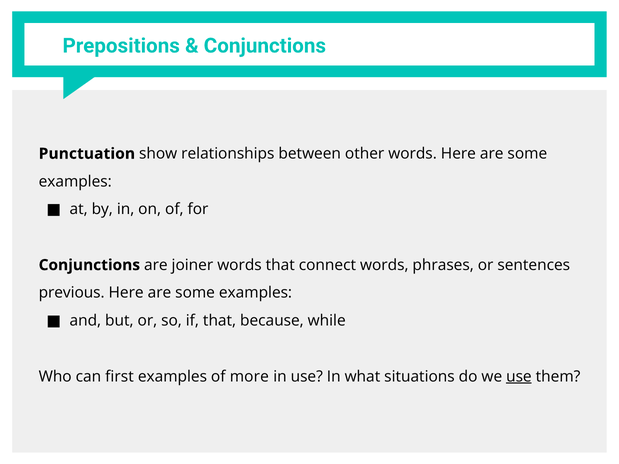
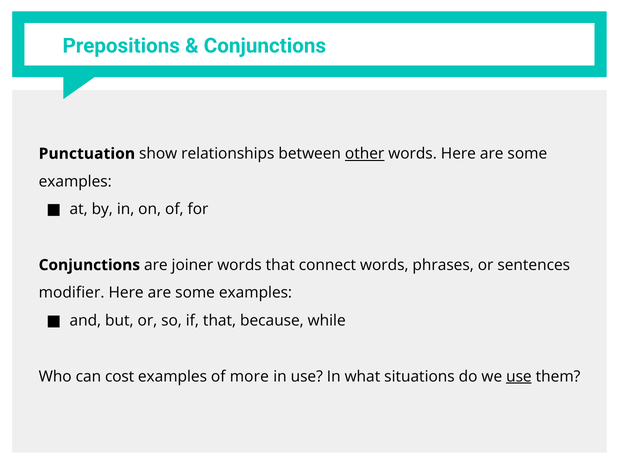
other underline: none -> present
previous: previous -> modifier
first: first -> cost
